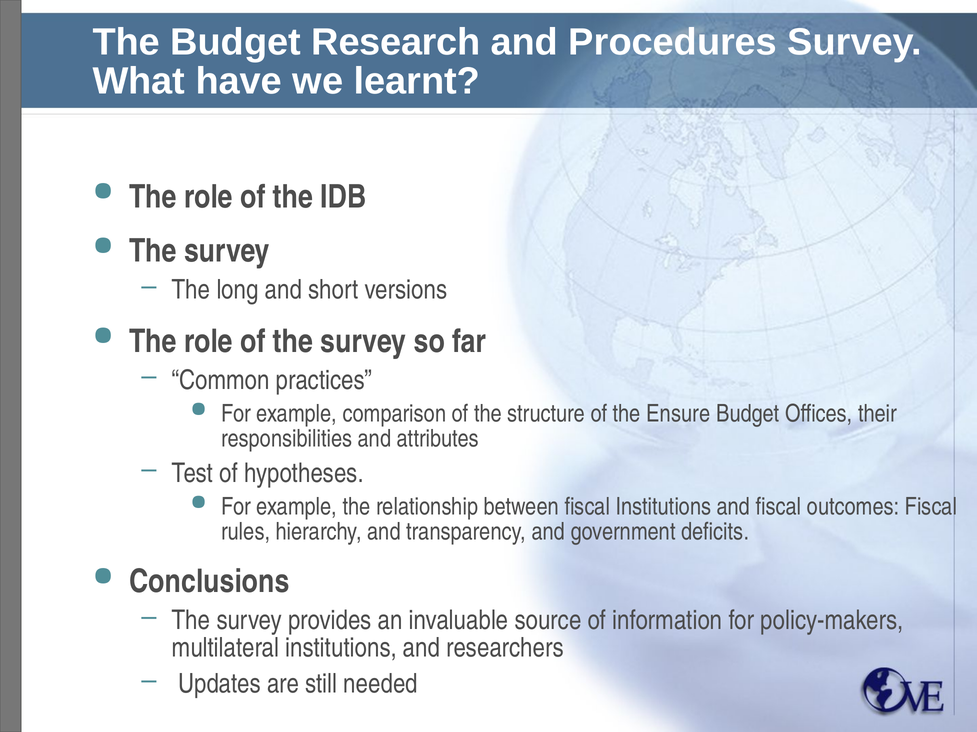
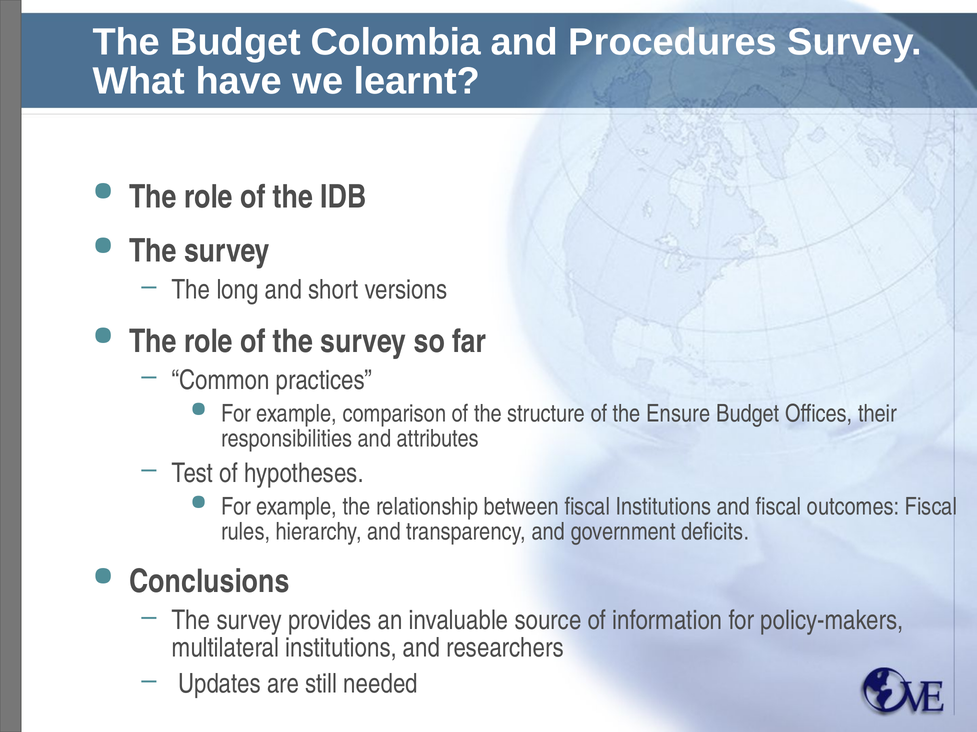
Research: Research -> Colombia
